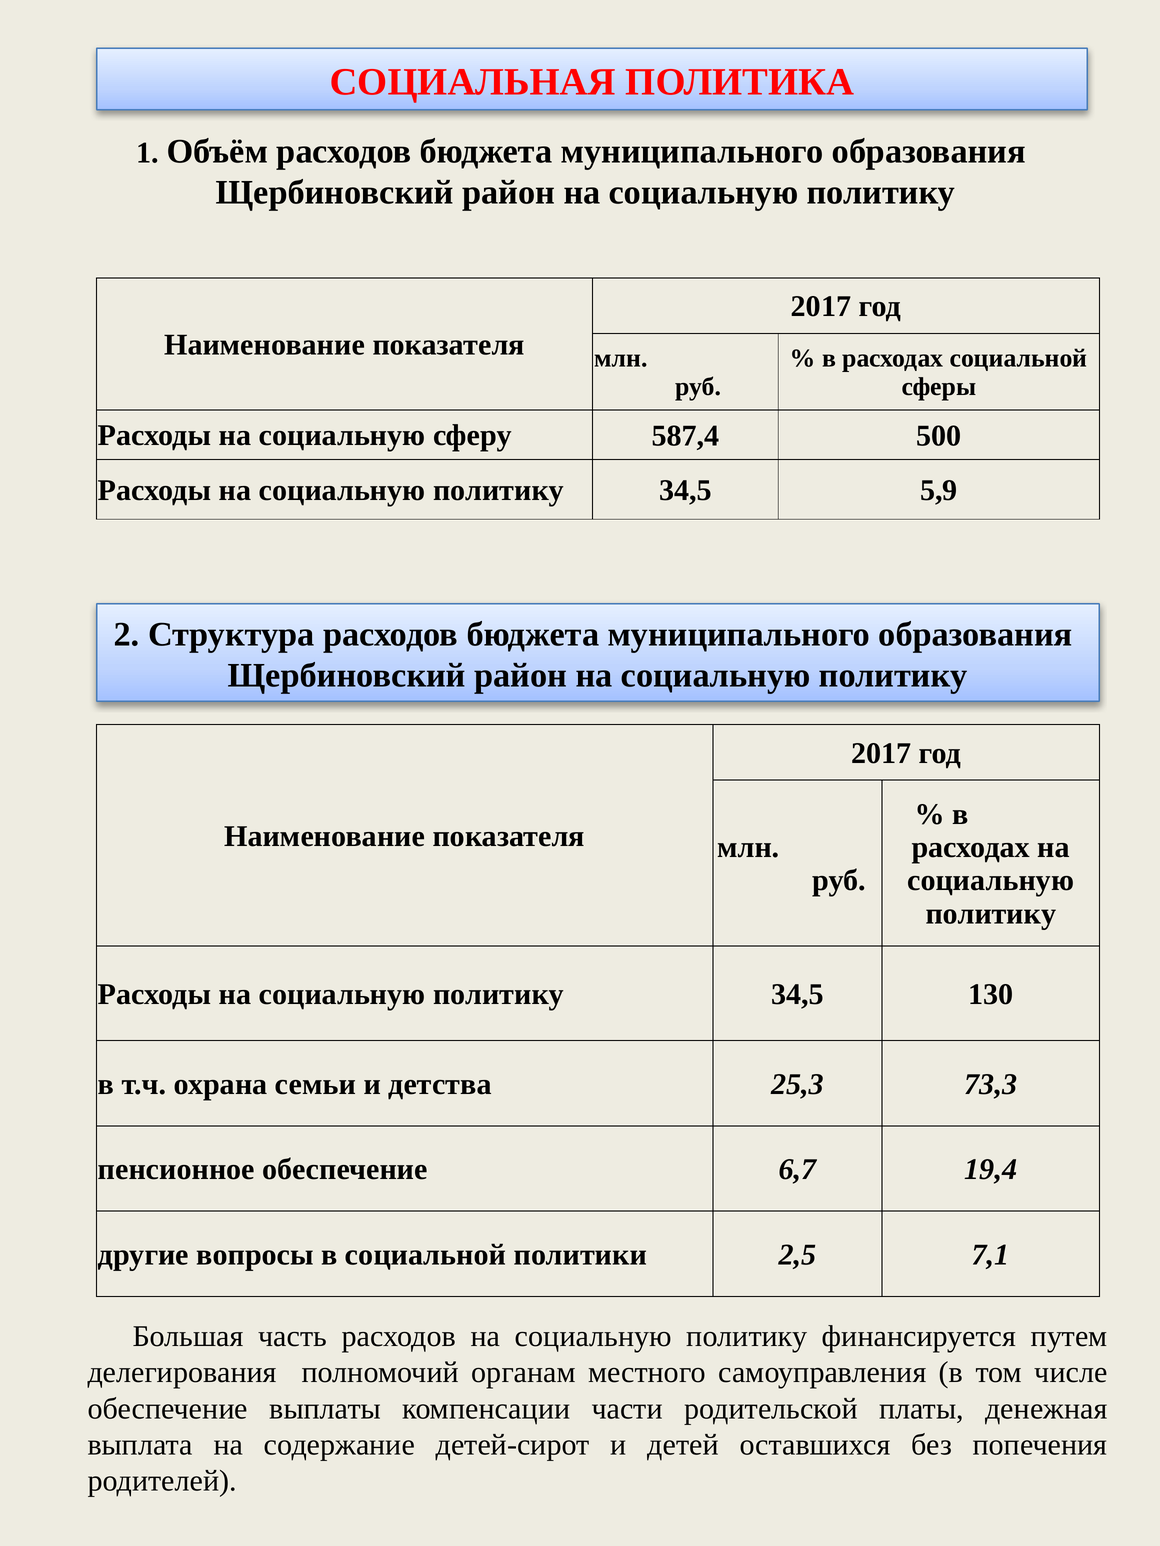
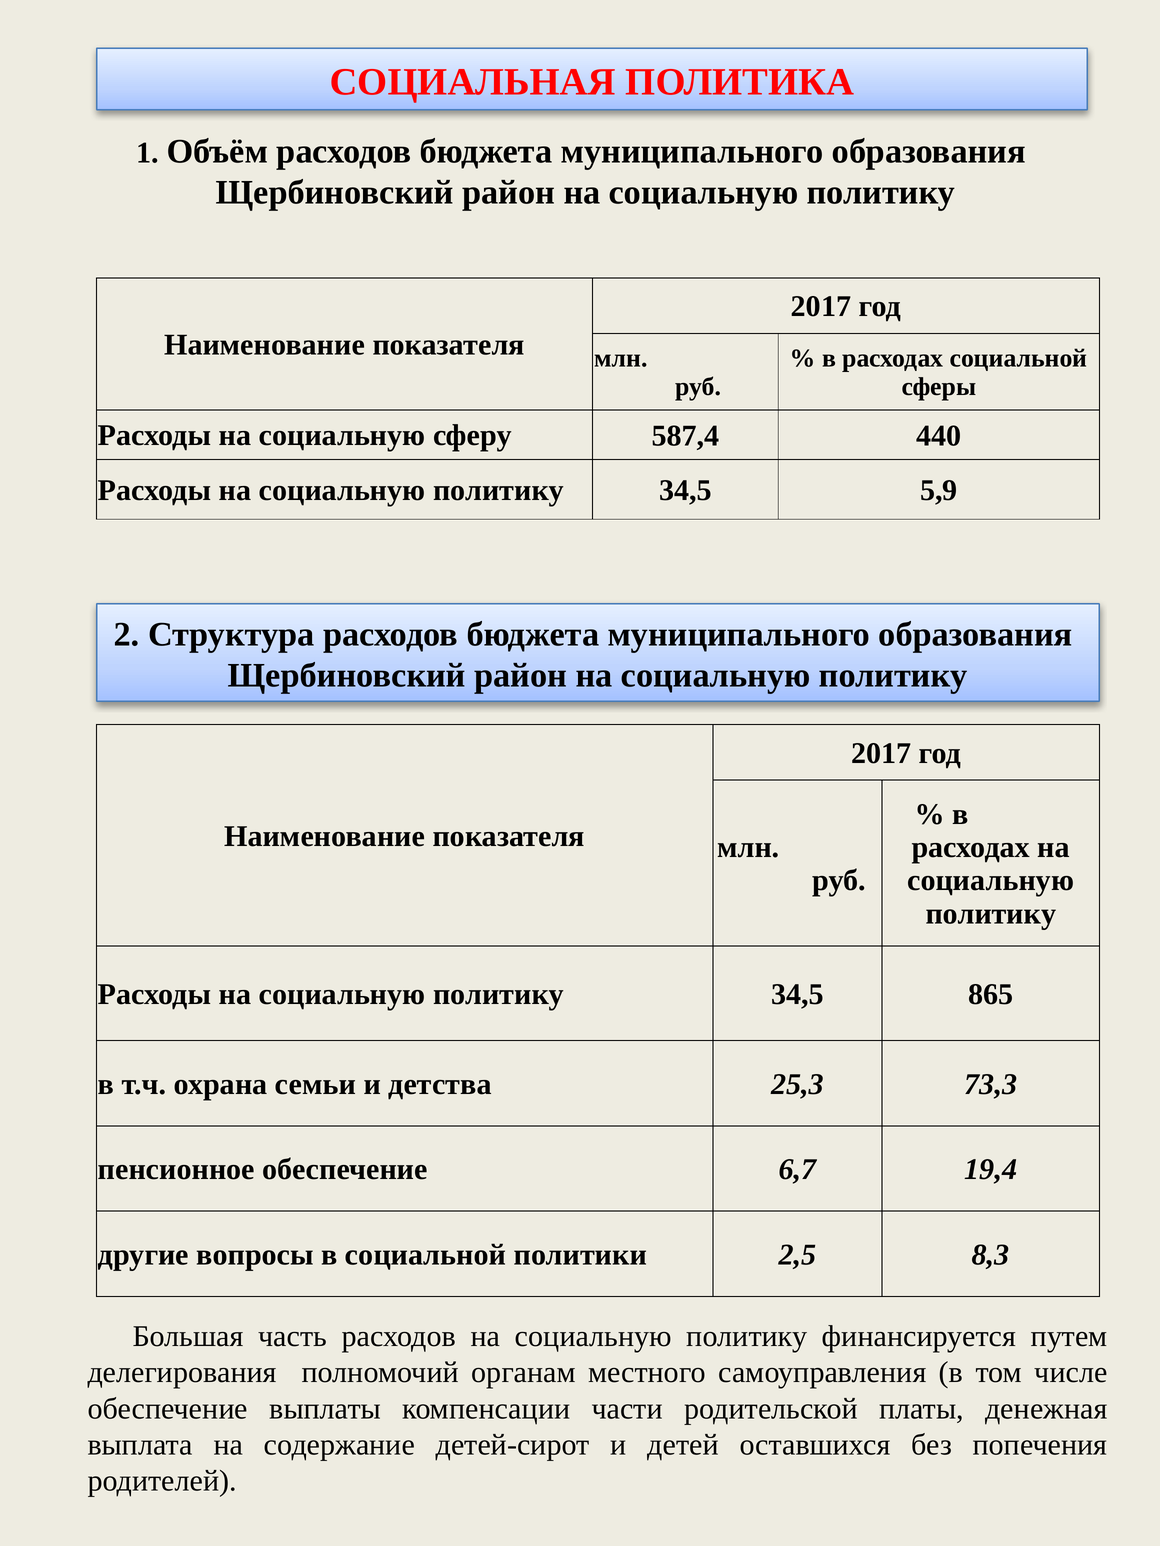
500: 500 -> 440
130: 130 -> 865
7,1: 7,1 -> 8,3
